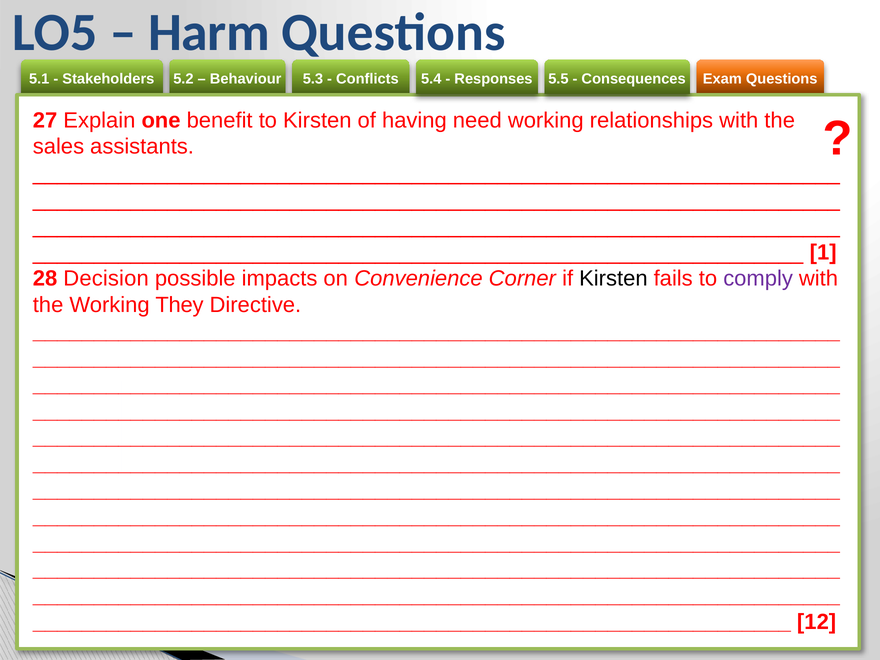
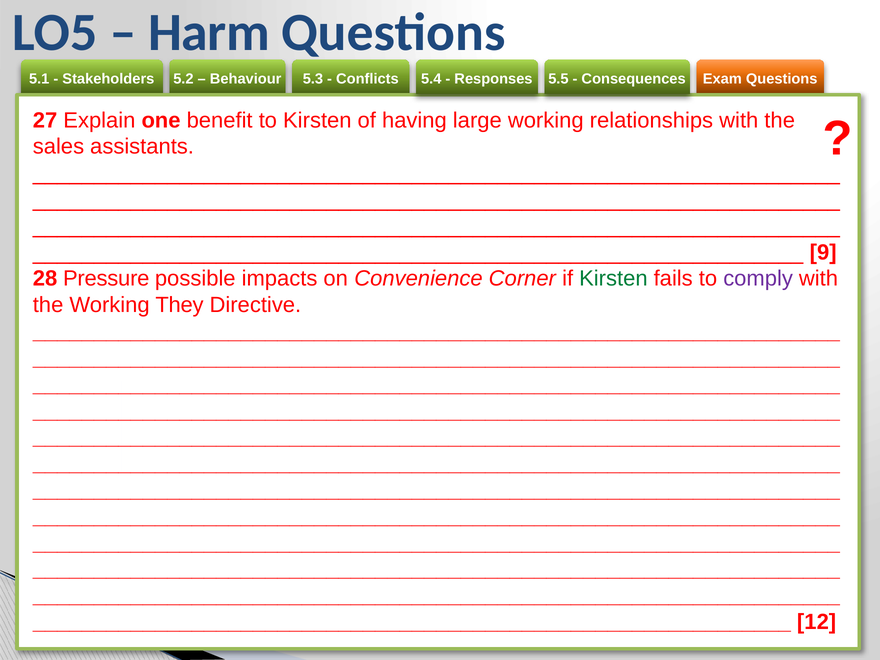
need: need -> large
1: 1 -> 9
Decision: Decision -> Pressure
Kirsten at (613, 279) colour: black -> green
